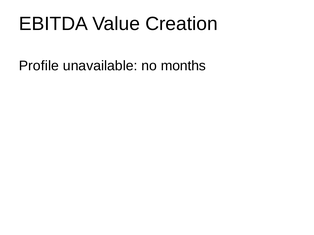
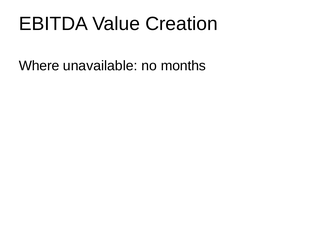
Profile: Profile -> Where
